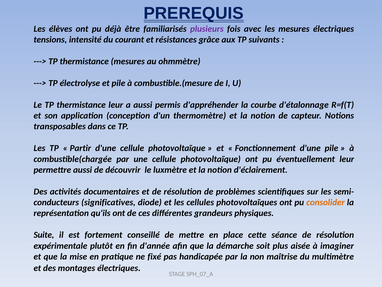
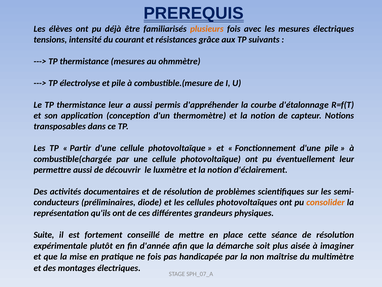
plusieurs colour: purple -> orange
significatives: significatives -> préliminaires
ne fixé: fixé -> fois
